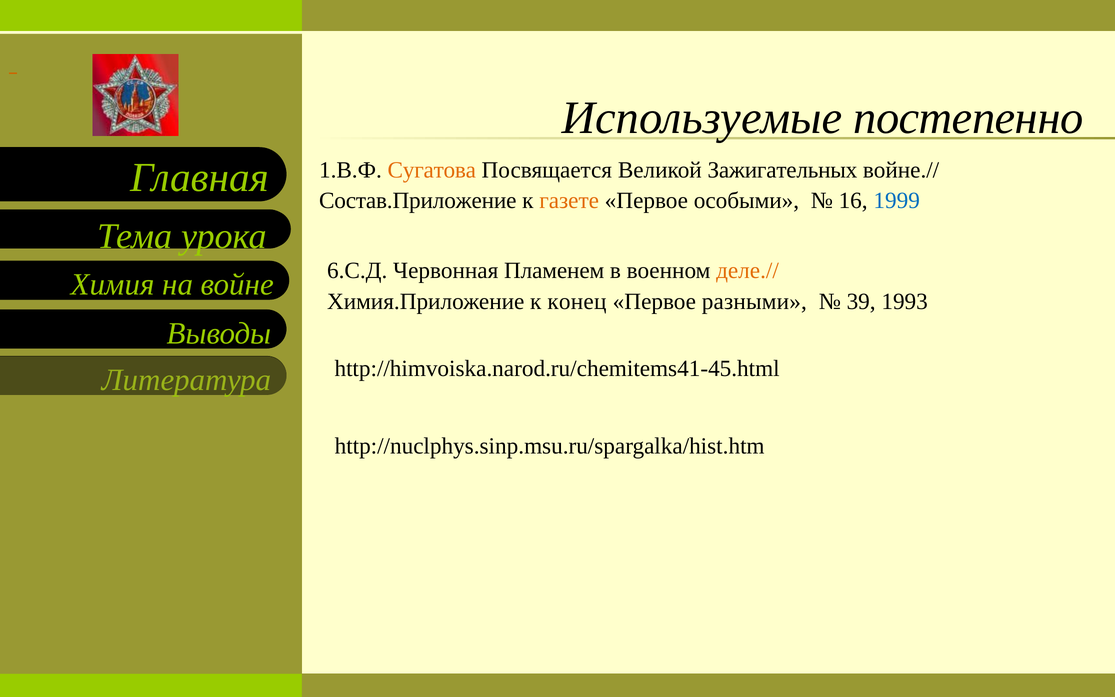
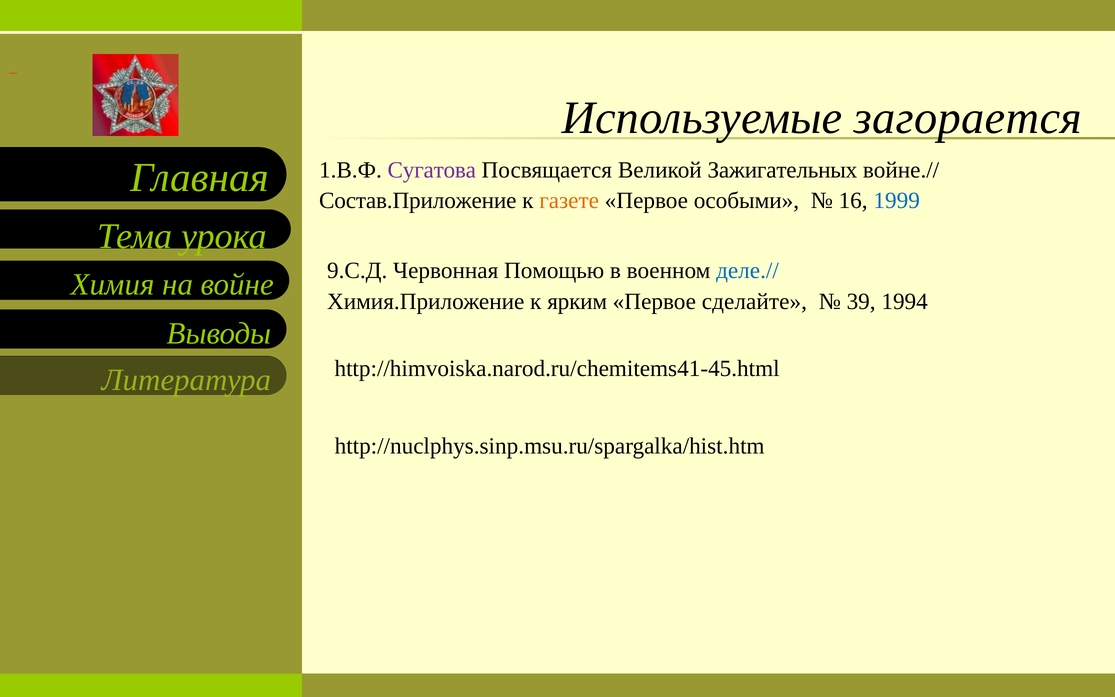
постепенно: постепенно -> загорается
Сугатова colour: orange -> purple
6.С.Д: 6.С.Д -> 9.С.Д
Пламенем: Пламенем -> Помощью
деле.// colour: orange -> blue
конец: конец -> ярким
разными: разными -> сделайте
1993: 1993 -> 1994
